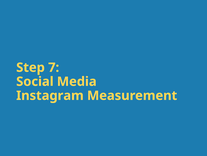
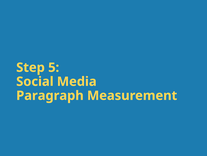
7: 7 -> 5
Instagram: Instagram -> Paragraph
